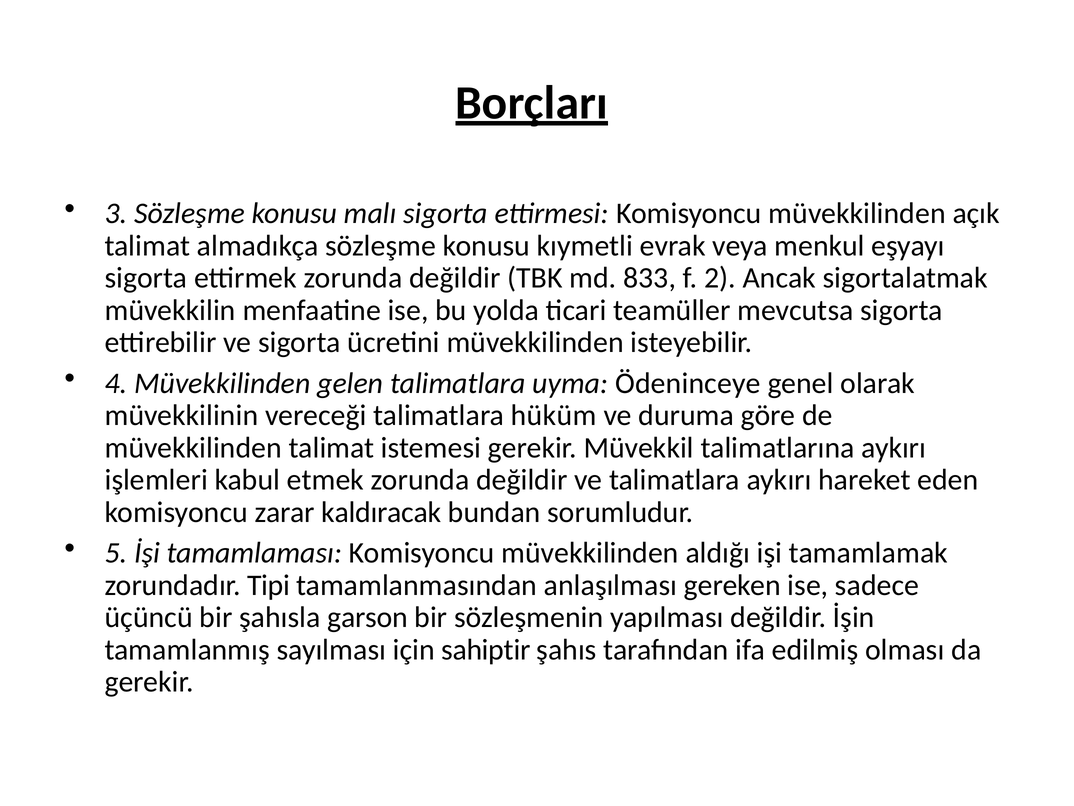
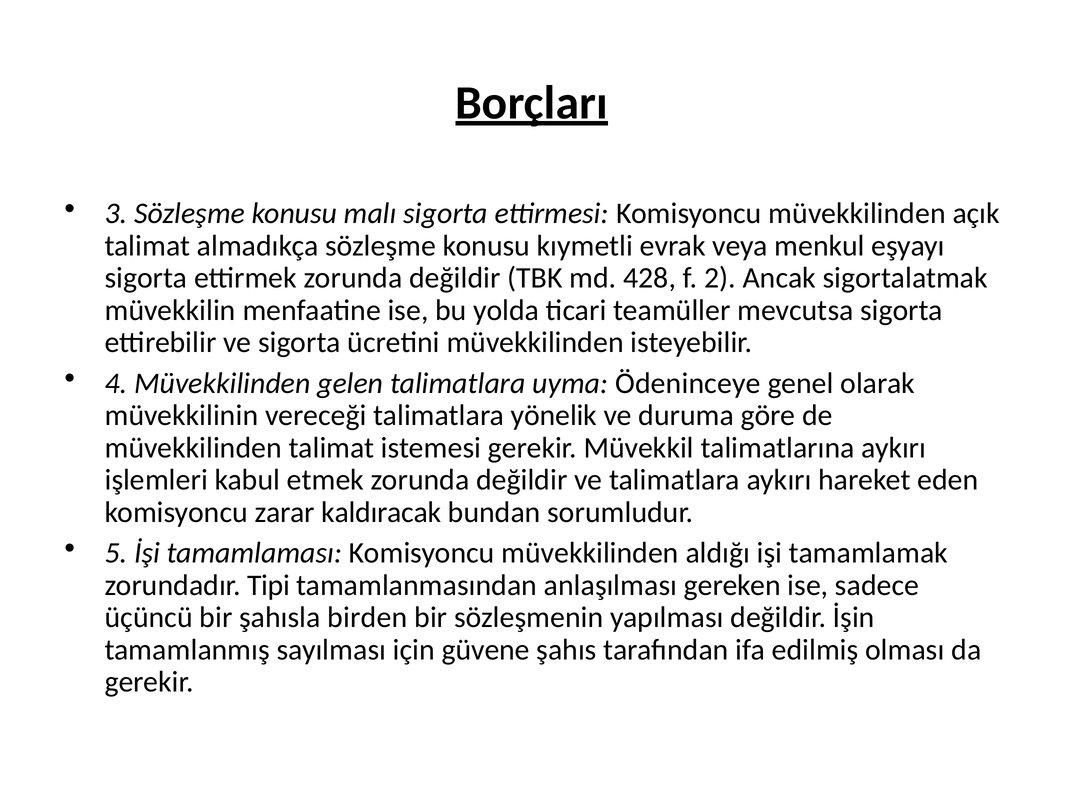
833: 833 -> 428
hüküm: hüküm -> yönelik
garson: garson -> birden
sahiptir: sahiptir -> güvene
